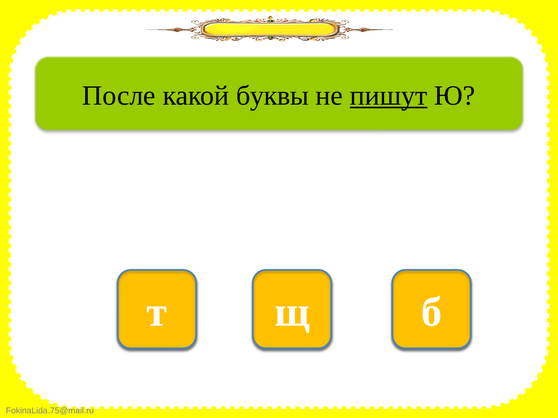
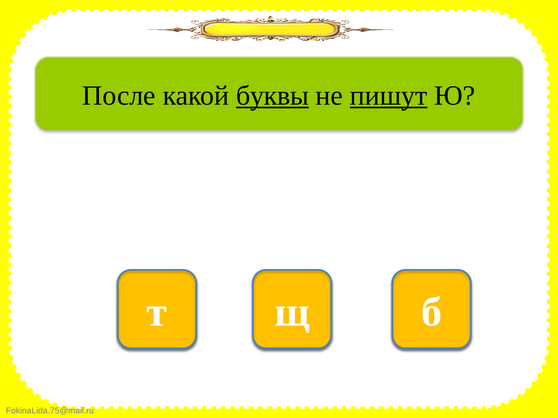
буквы underline: none -> present
